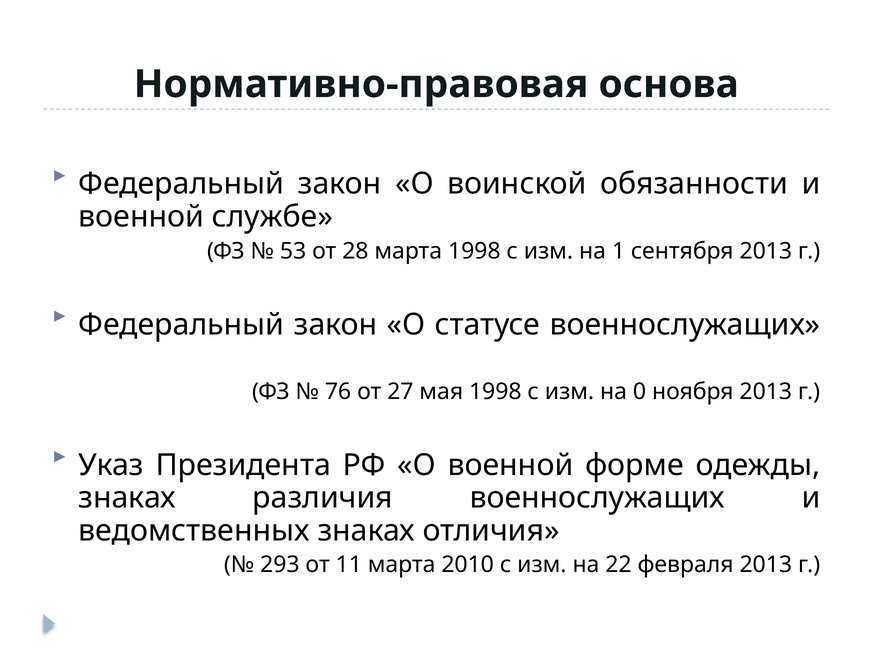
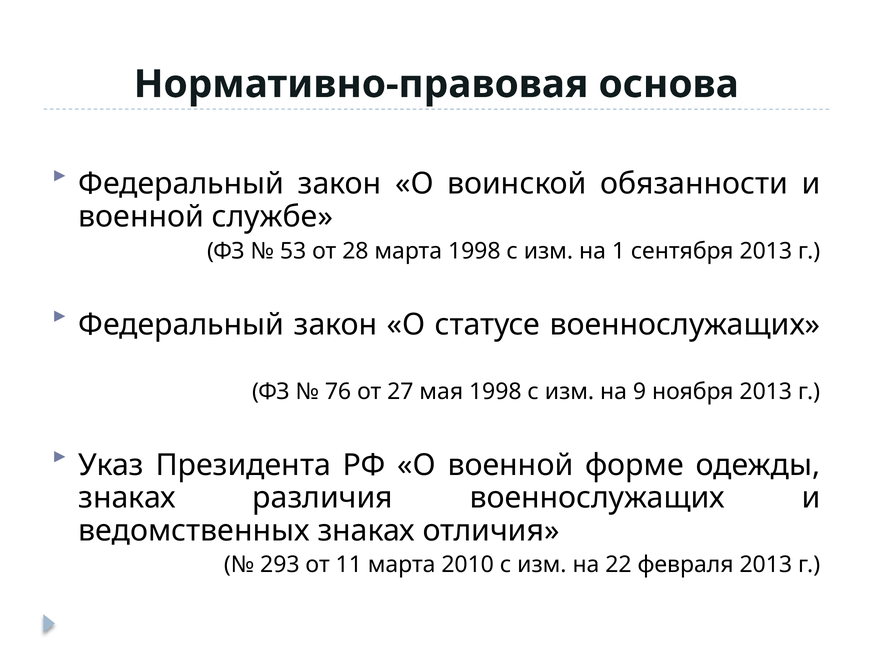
0: 0 -> 9
